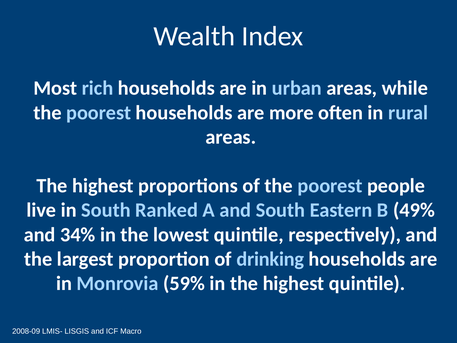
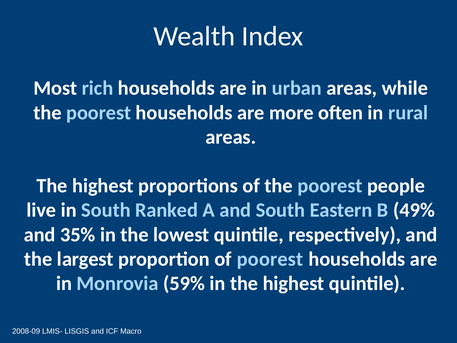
34%: 34% -> 35%
of drinking: drinking -> poorest
